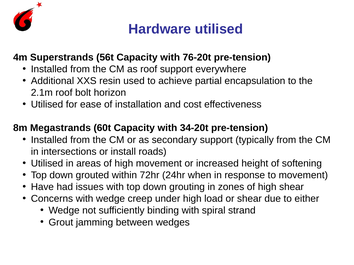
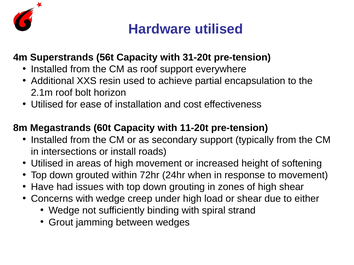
76-20t: 76-20t -> 31-20t
34-20t: 34-20t -> 11-20t
